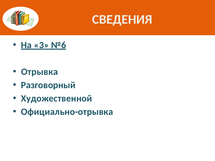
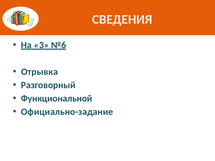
Художественной: Художественной -> Функциональной
Официально-отрывка: Официально-отрывка -> Официально-задание
